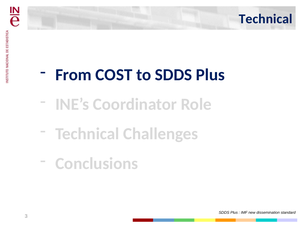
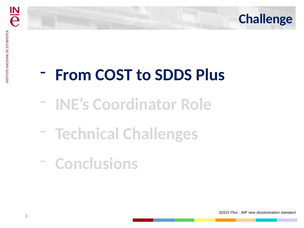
Technical at (266, 19): Technical -> Challenge
